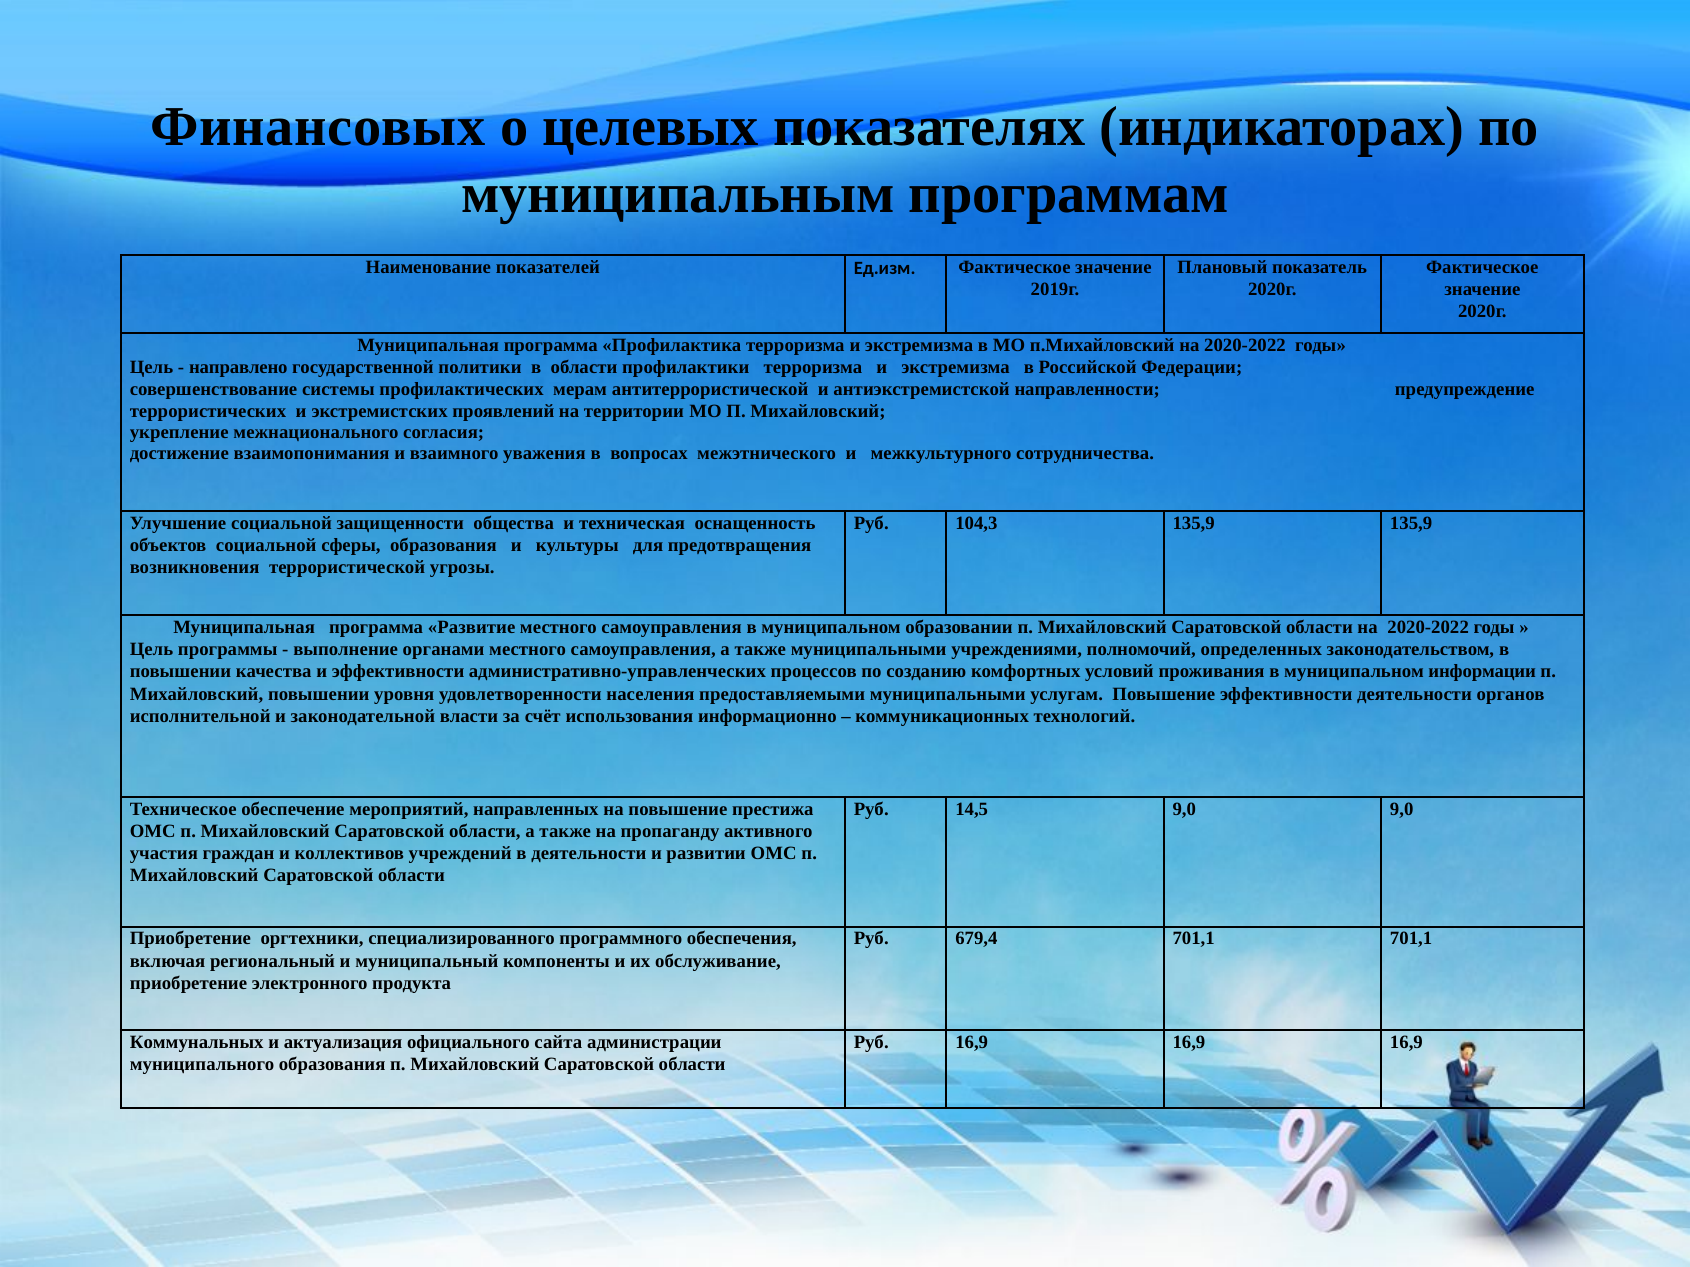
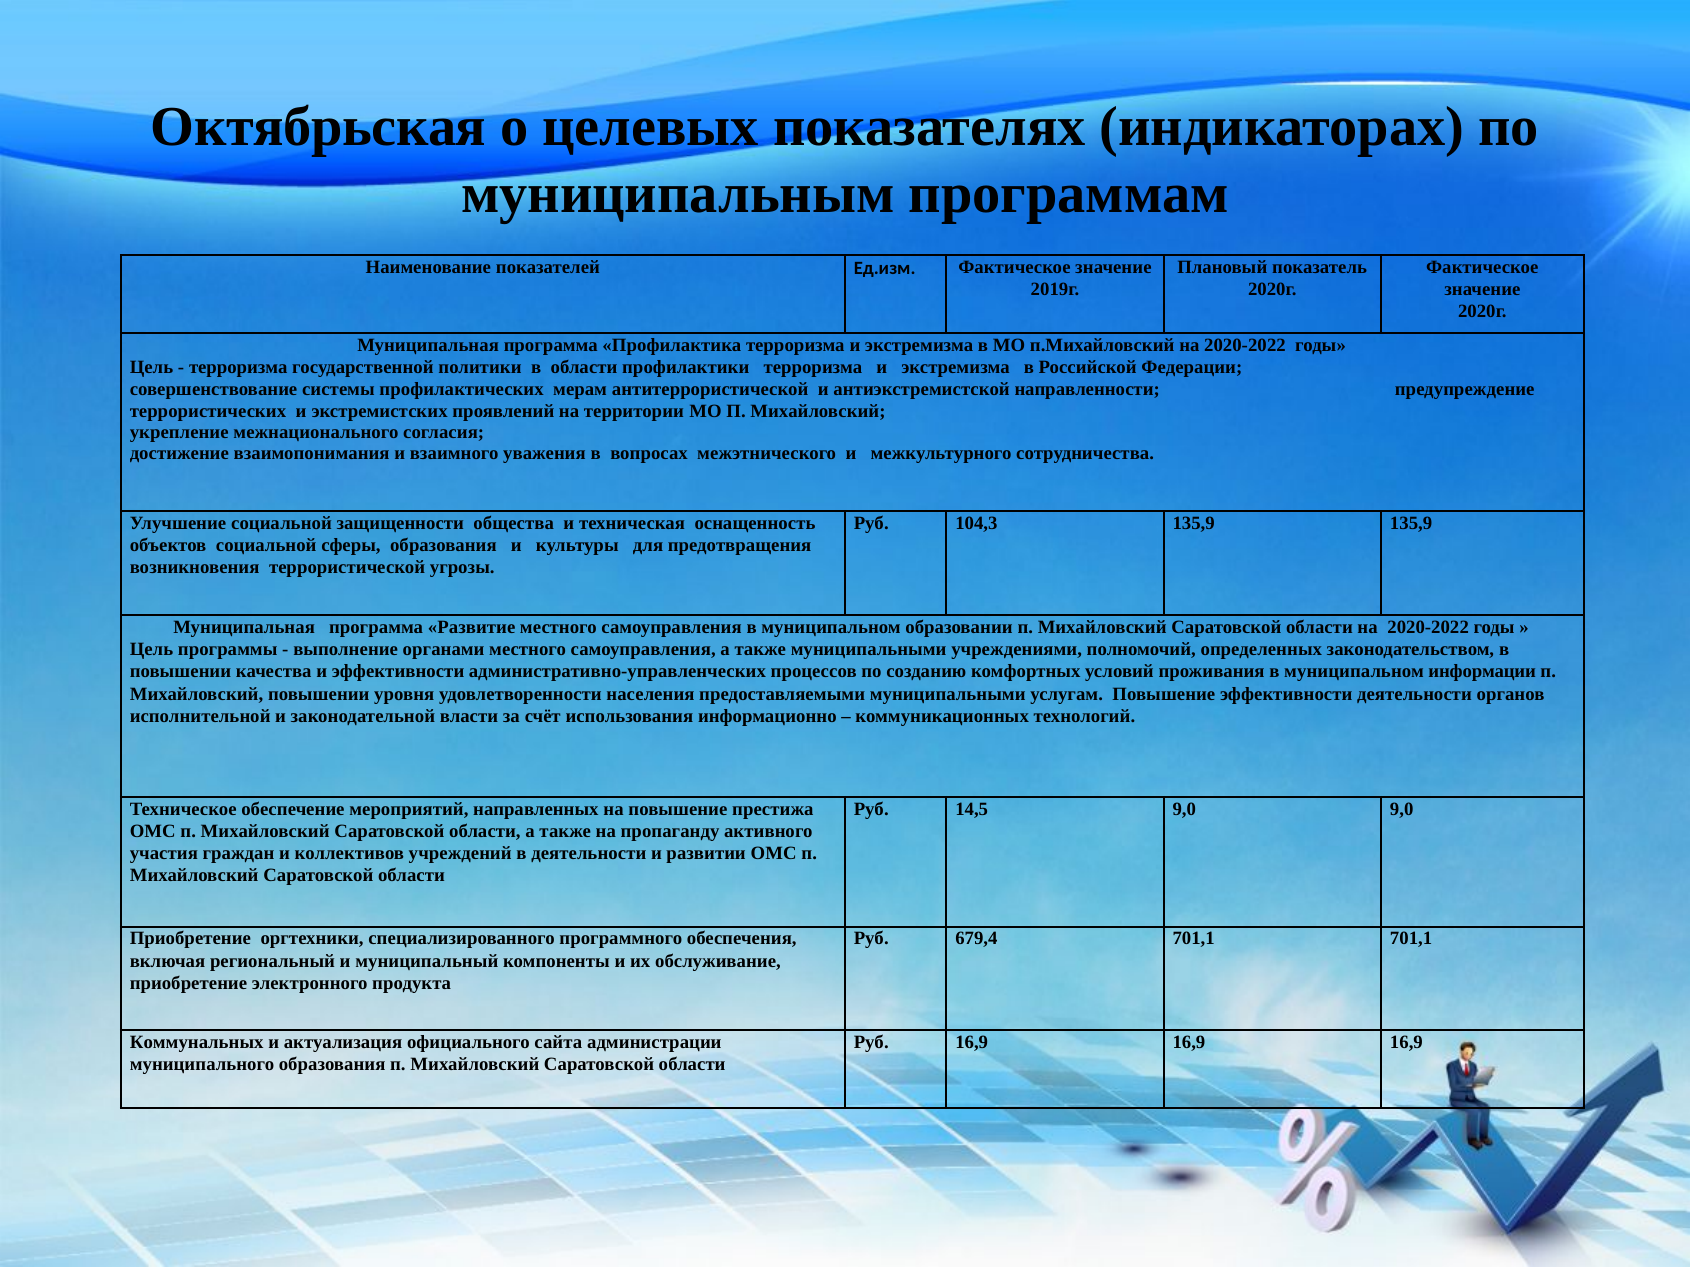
Финансовых: Финансовых -> Октябрьская
направлено at (238, 367): направлено -> терроризма
